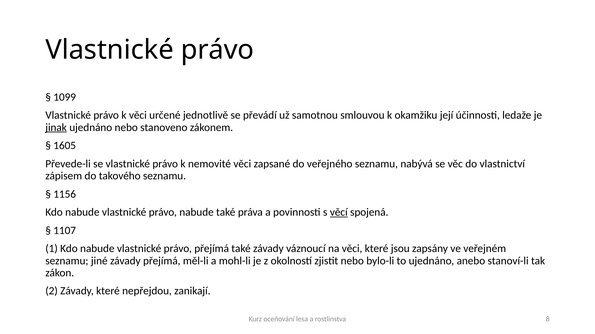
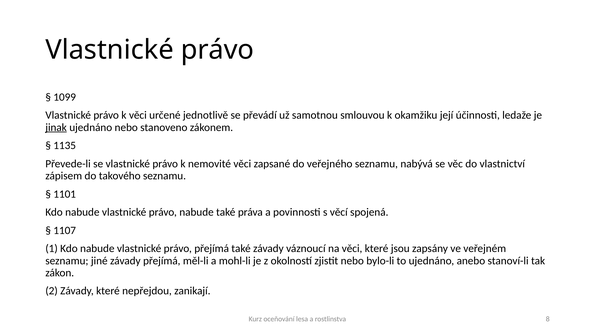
1605: 1605 -> 1135
1156: 1156 -> 1101
věcí underline: present -> none
